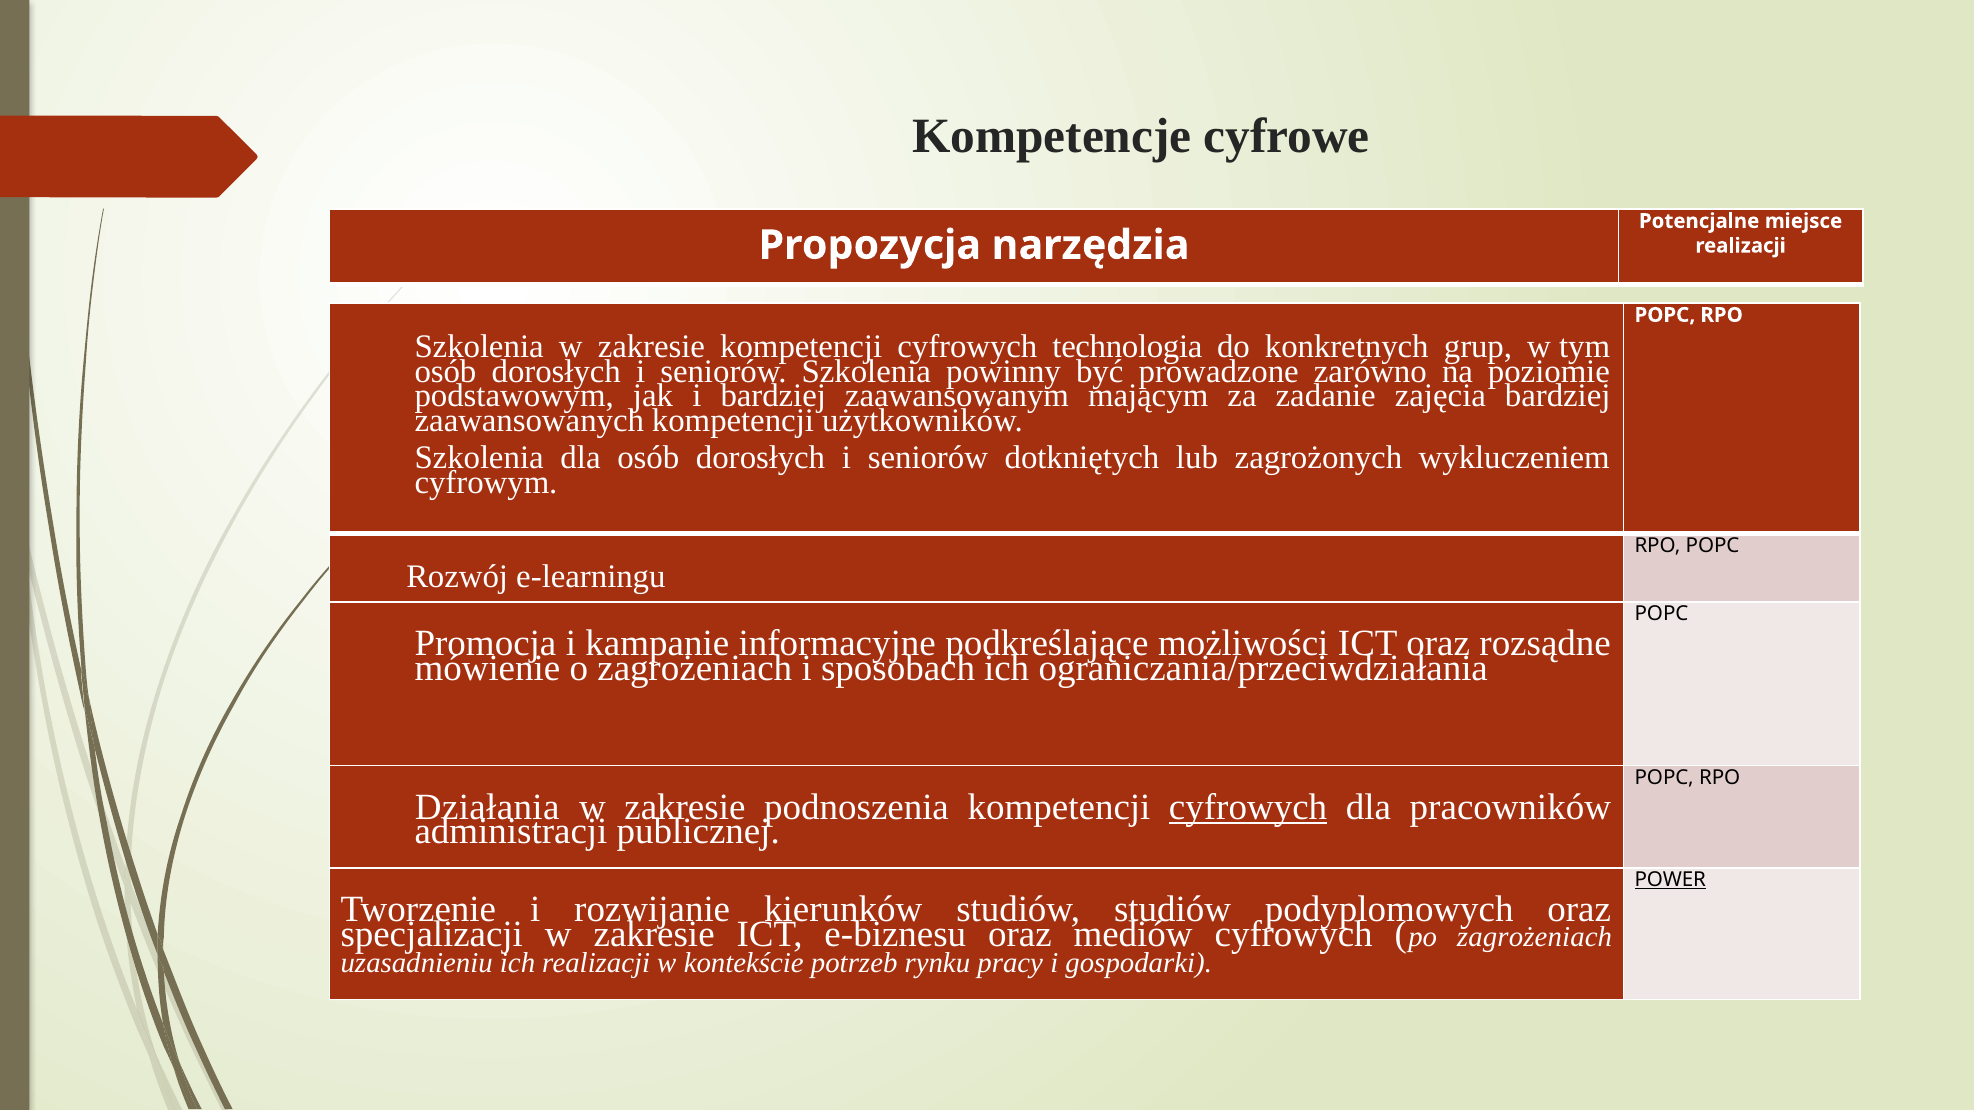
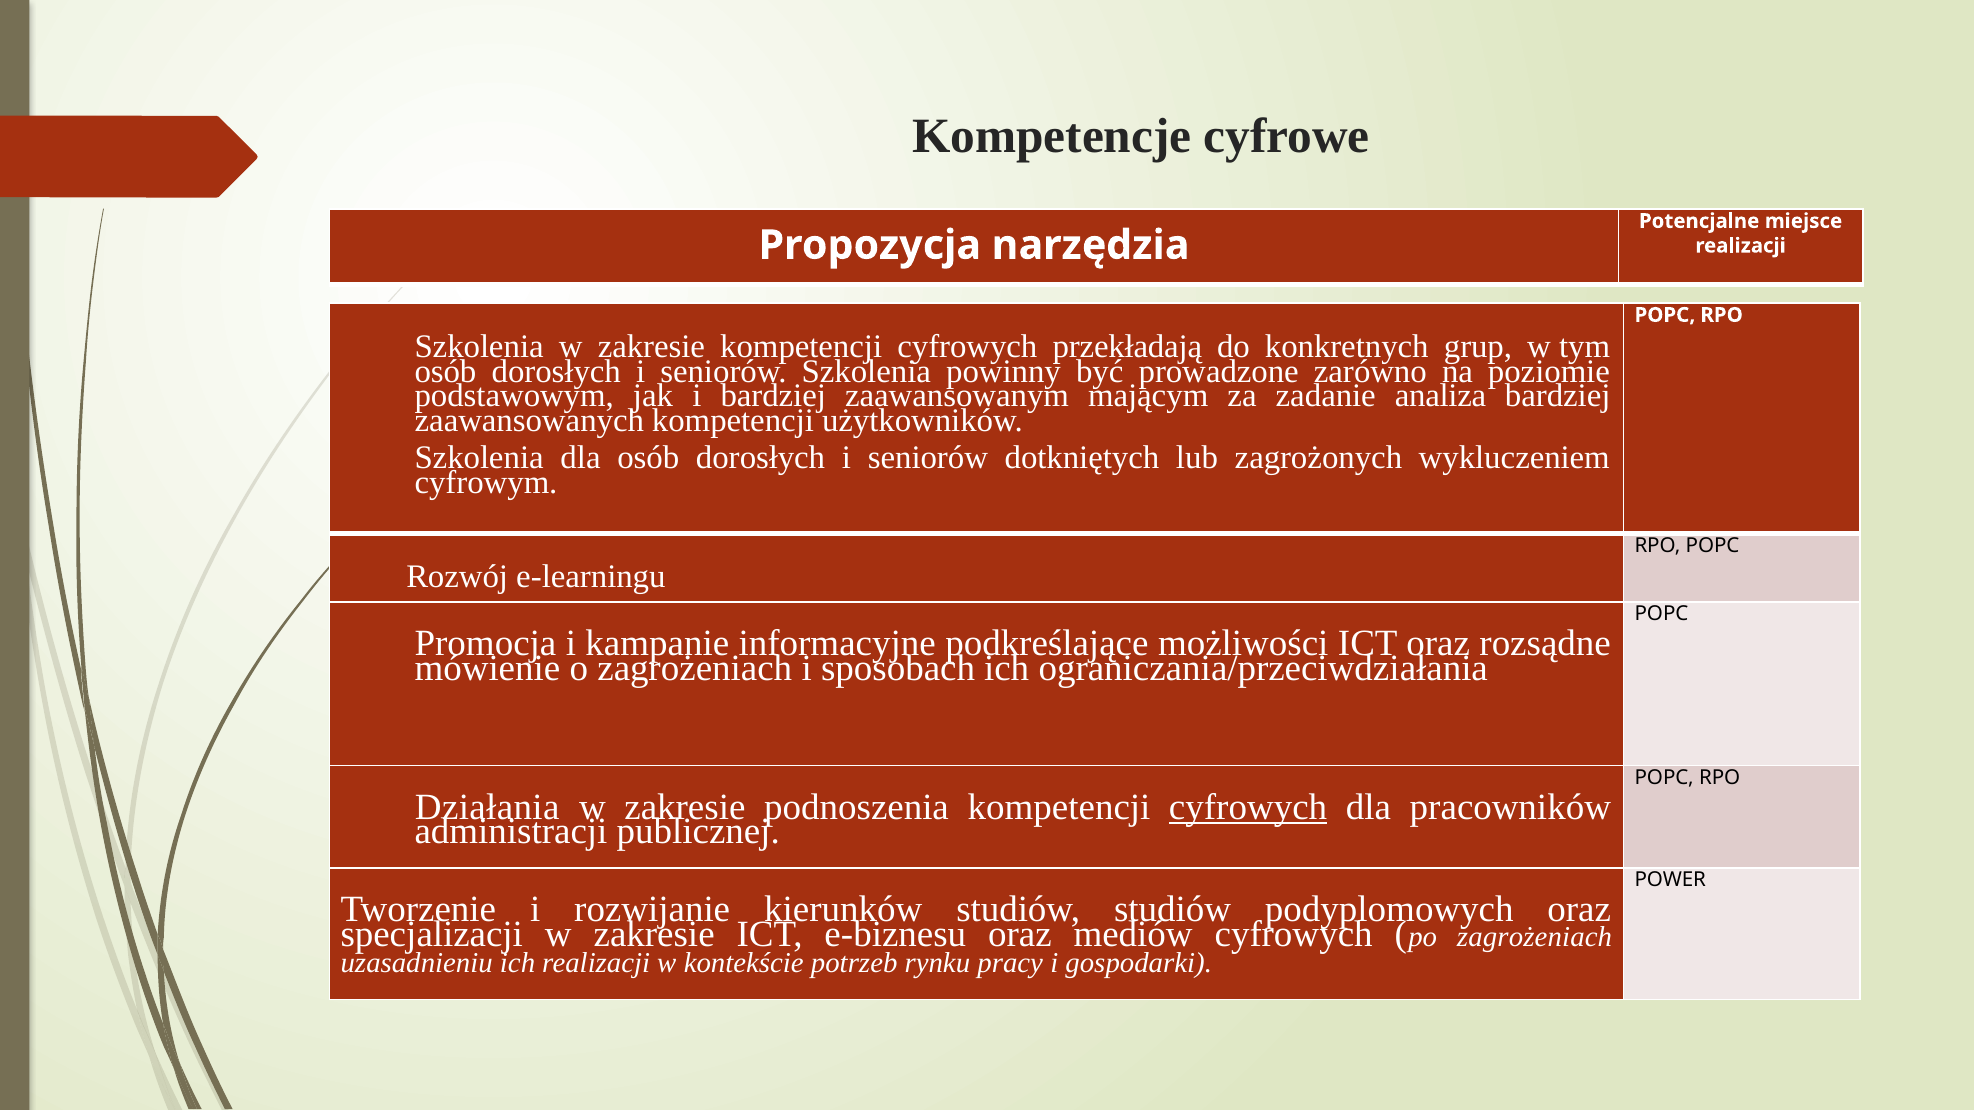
technologia: technologia -> przekładają
zajęcia: zajęcia -> analiza
POWER underline: present -> none
